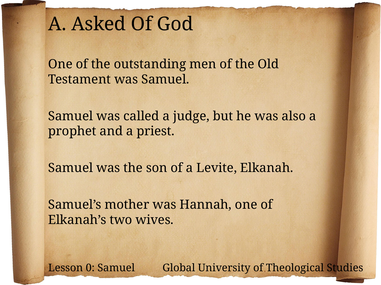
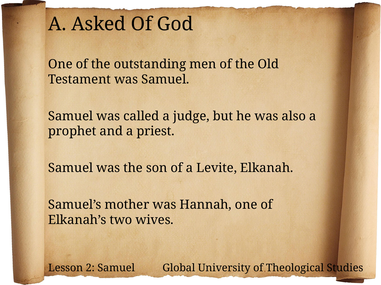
0: 0 -> 2
